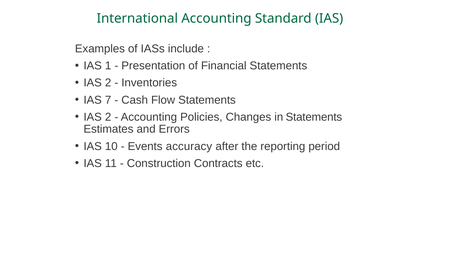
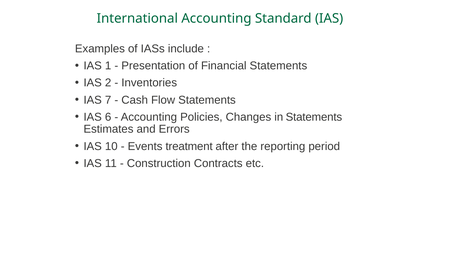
2 at (108, 117): 2 -> 6
accuracy: accuracy -> treatment
